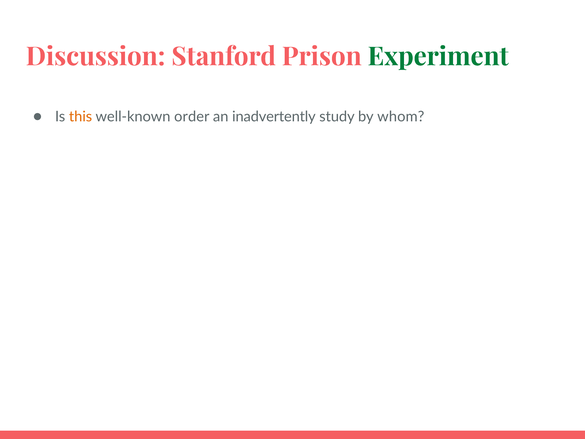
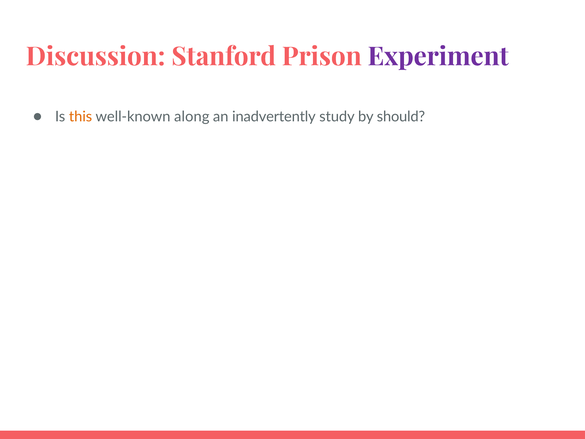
Experiment colour: green -> purple
order: order -> along
whom: whom -> should
